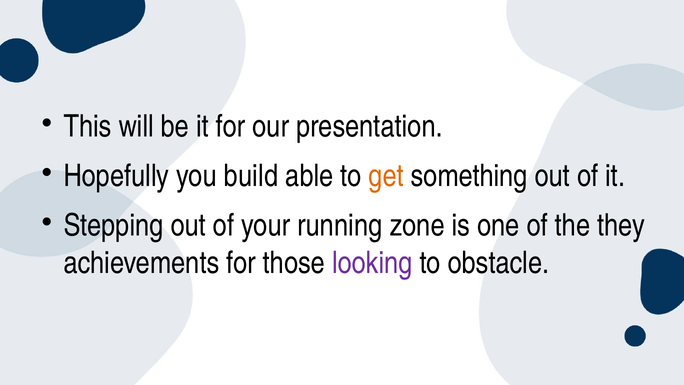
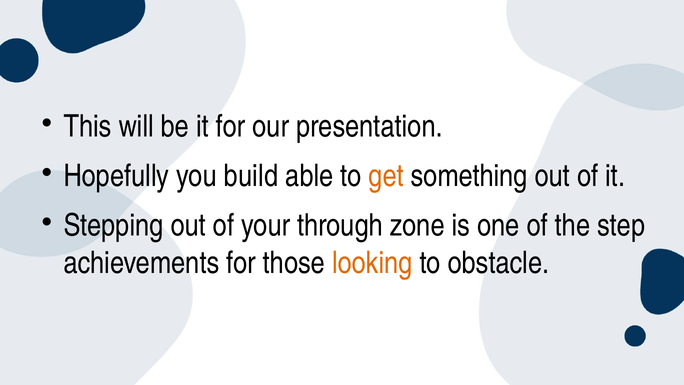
running: running -> through
they: they -> step
looking colour: purple -> orange
